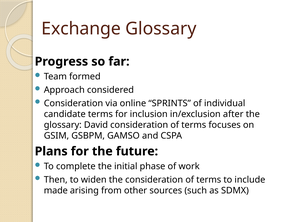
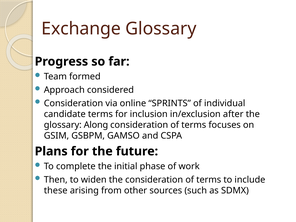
David: David -> Along
made: made -> these
